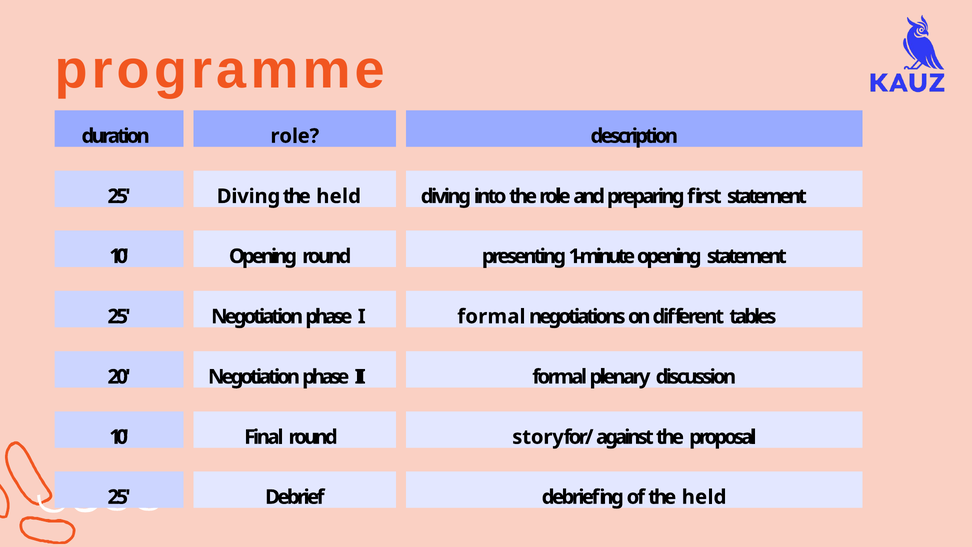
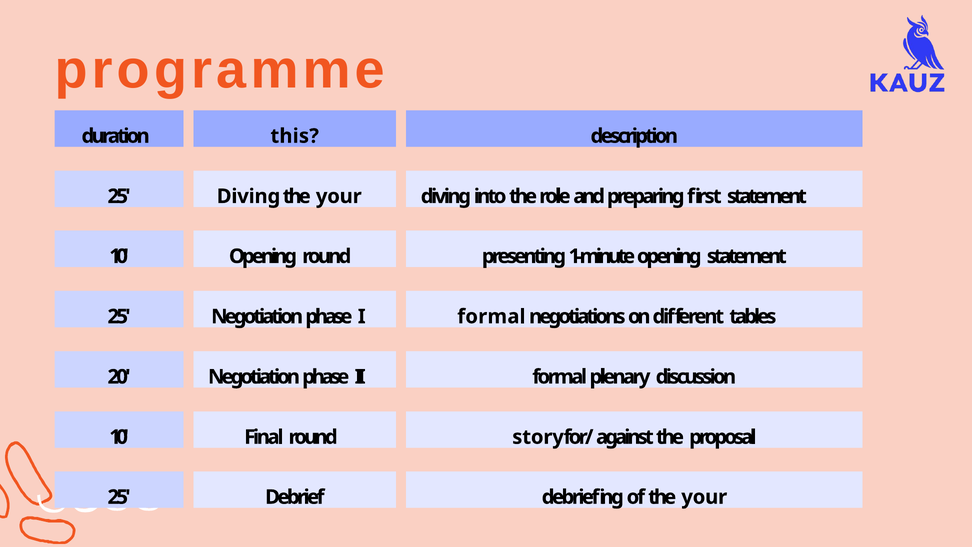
duration role: role -> this
held at (339, 196): held -> your
of the held: held -> your
